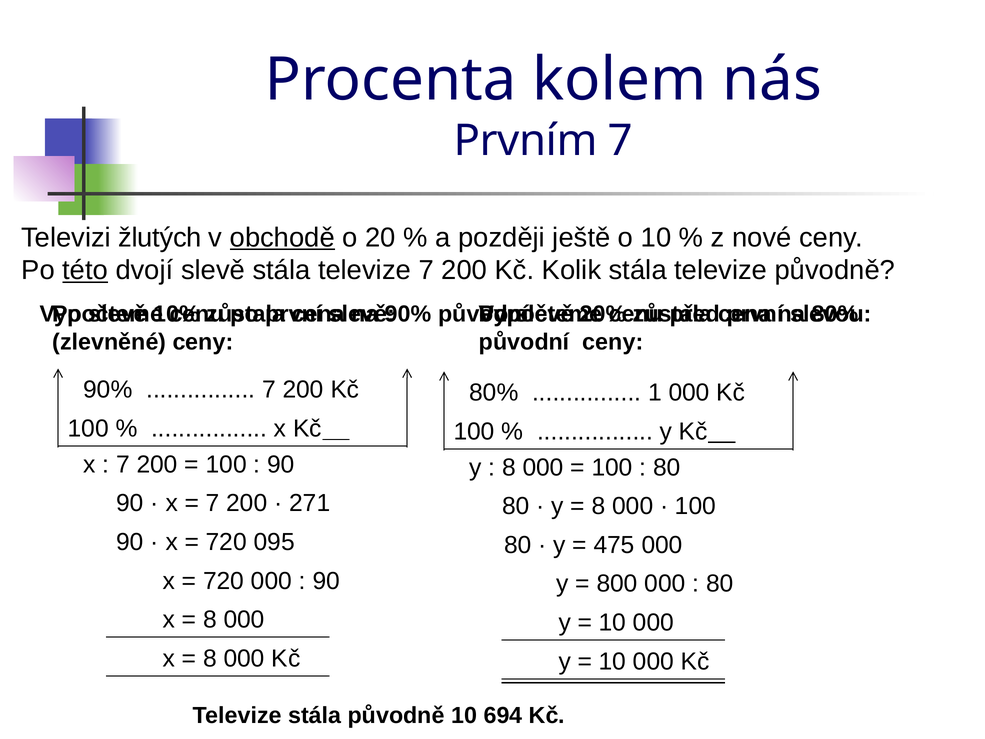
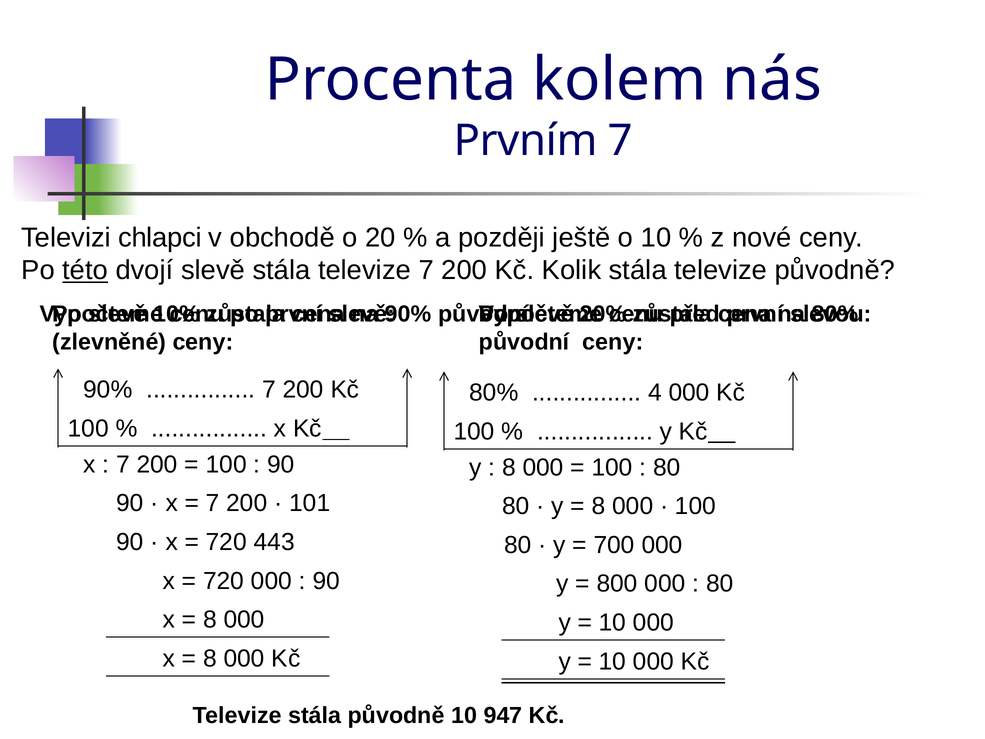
žlutých: žlutých -> chlapci
obchodě underline: present -> none
1: 1 -> 4
271: 271 -> 101
095: 095 -> 443
475: 475 -> 700
694: 694 -> 947
